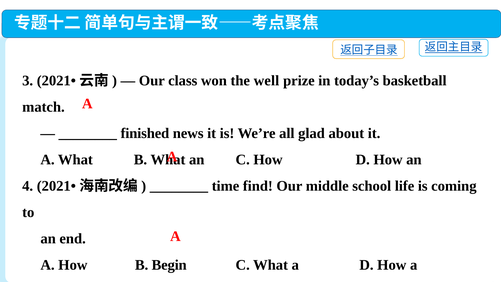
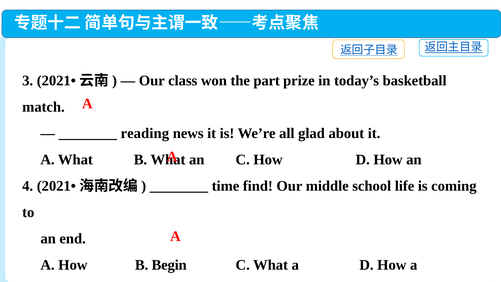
well: well -> part
finished: finished -> reading
